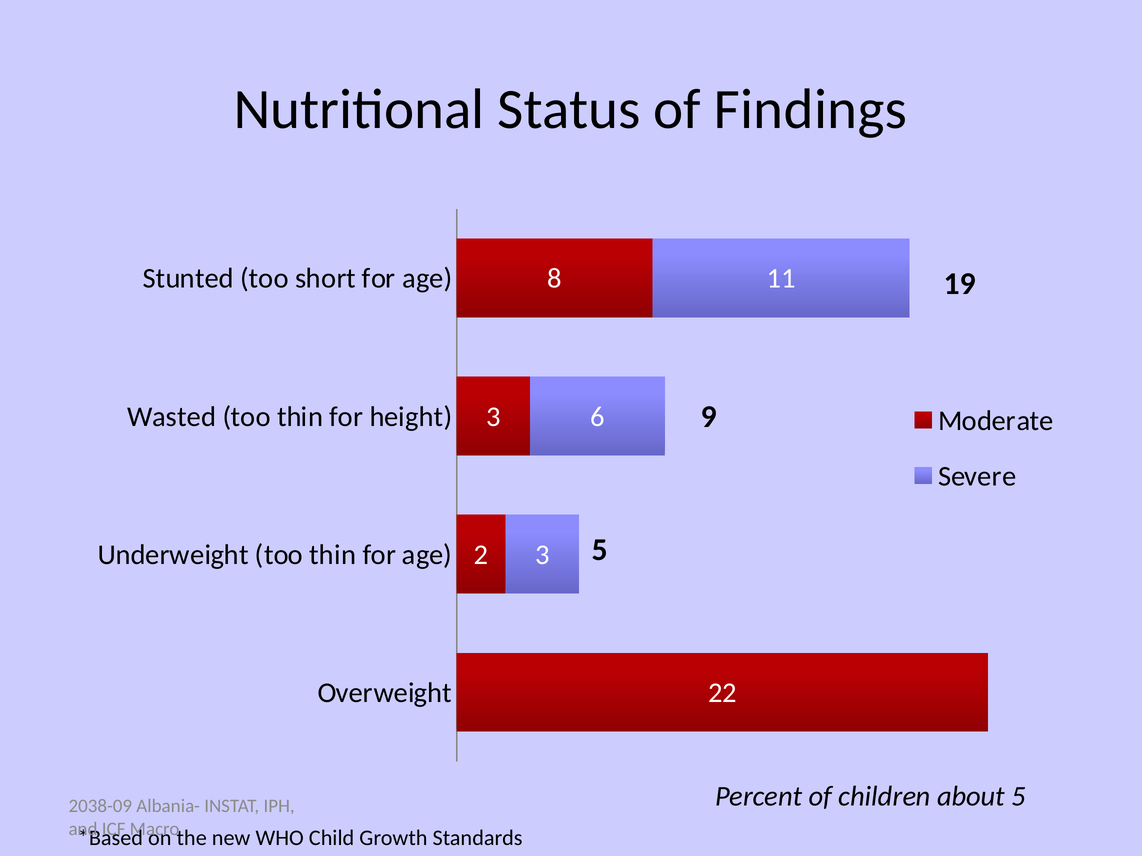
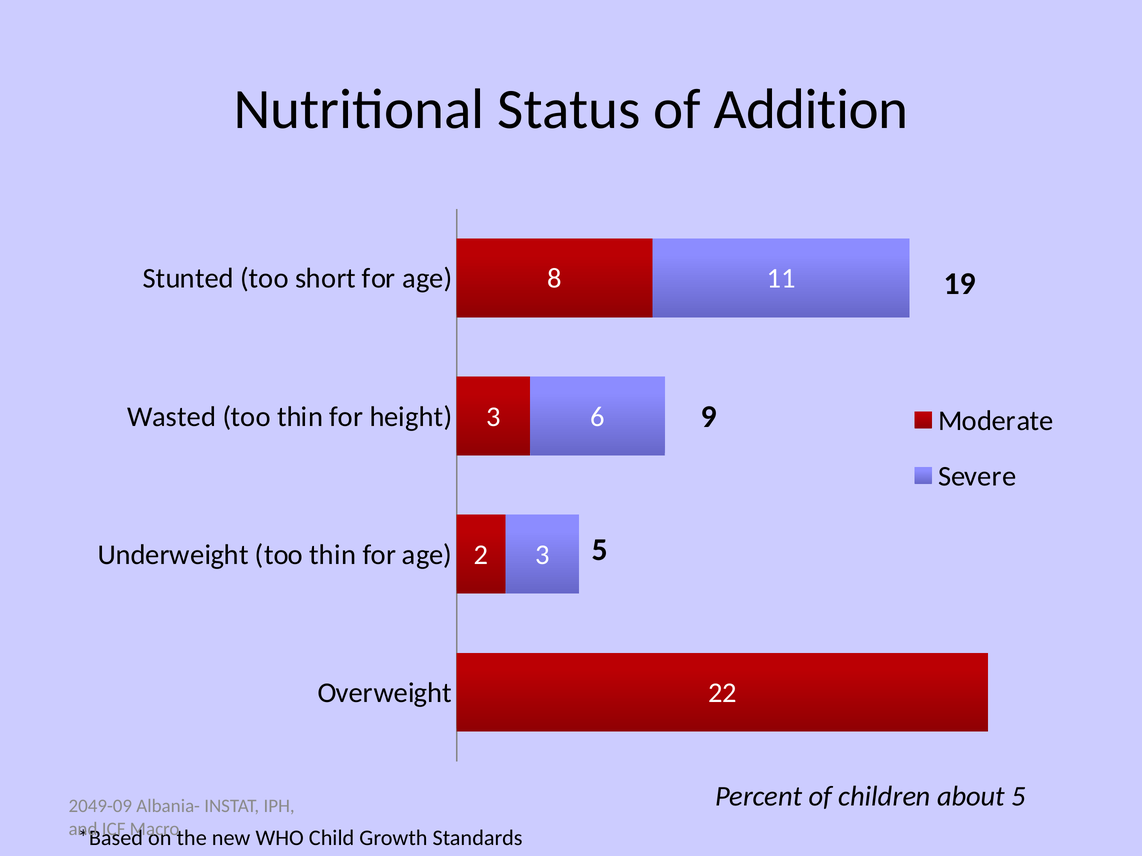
Findings: Findings -> Addition
2038-09: 2038-09 -> 2049-09
